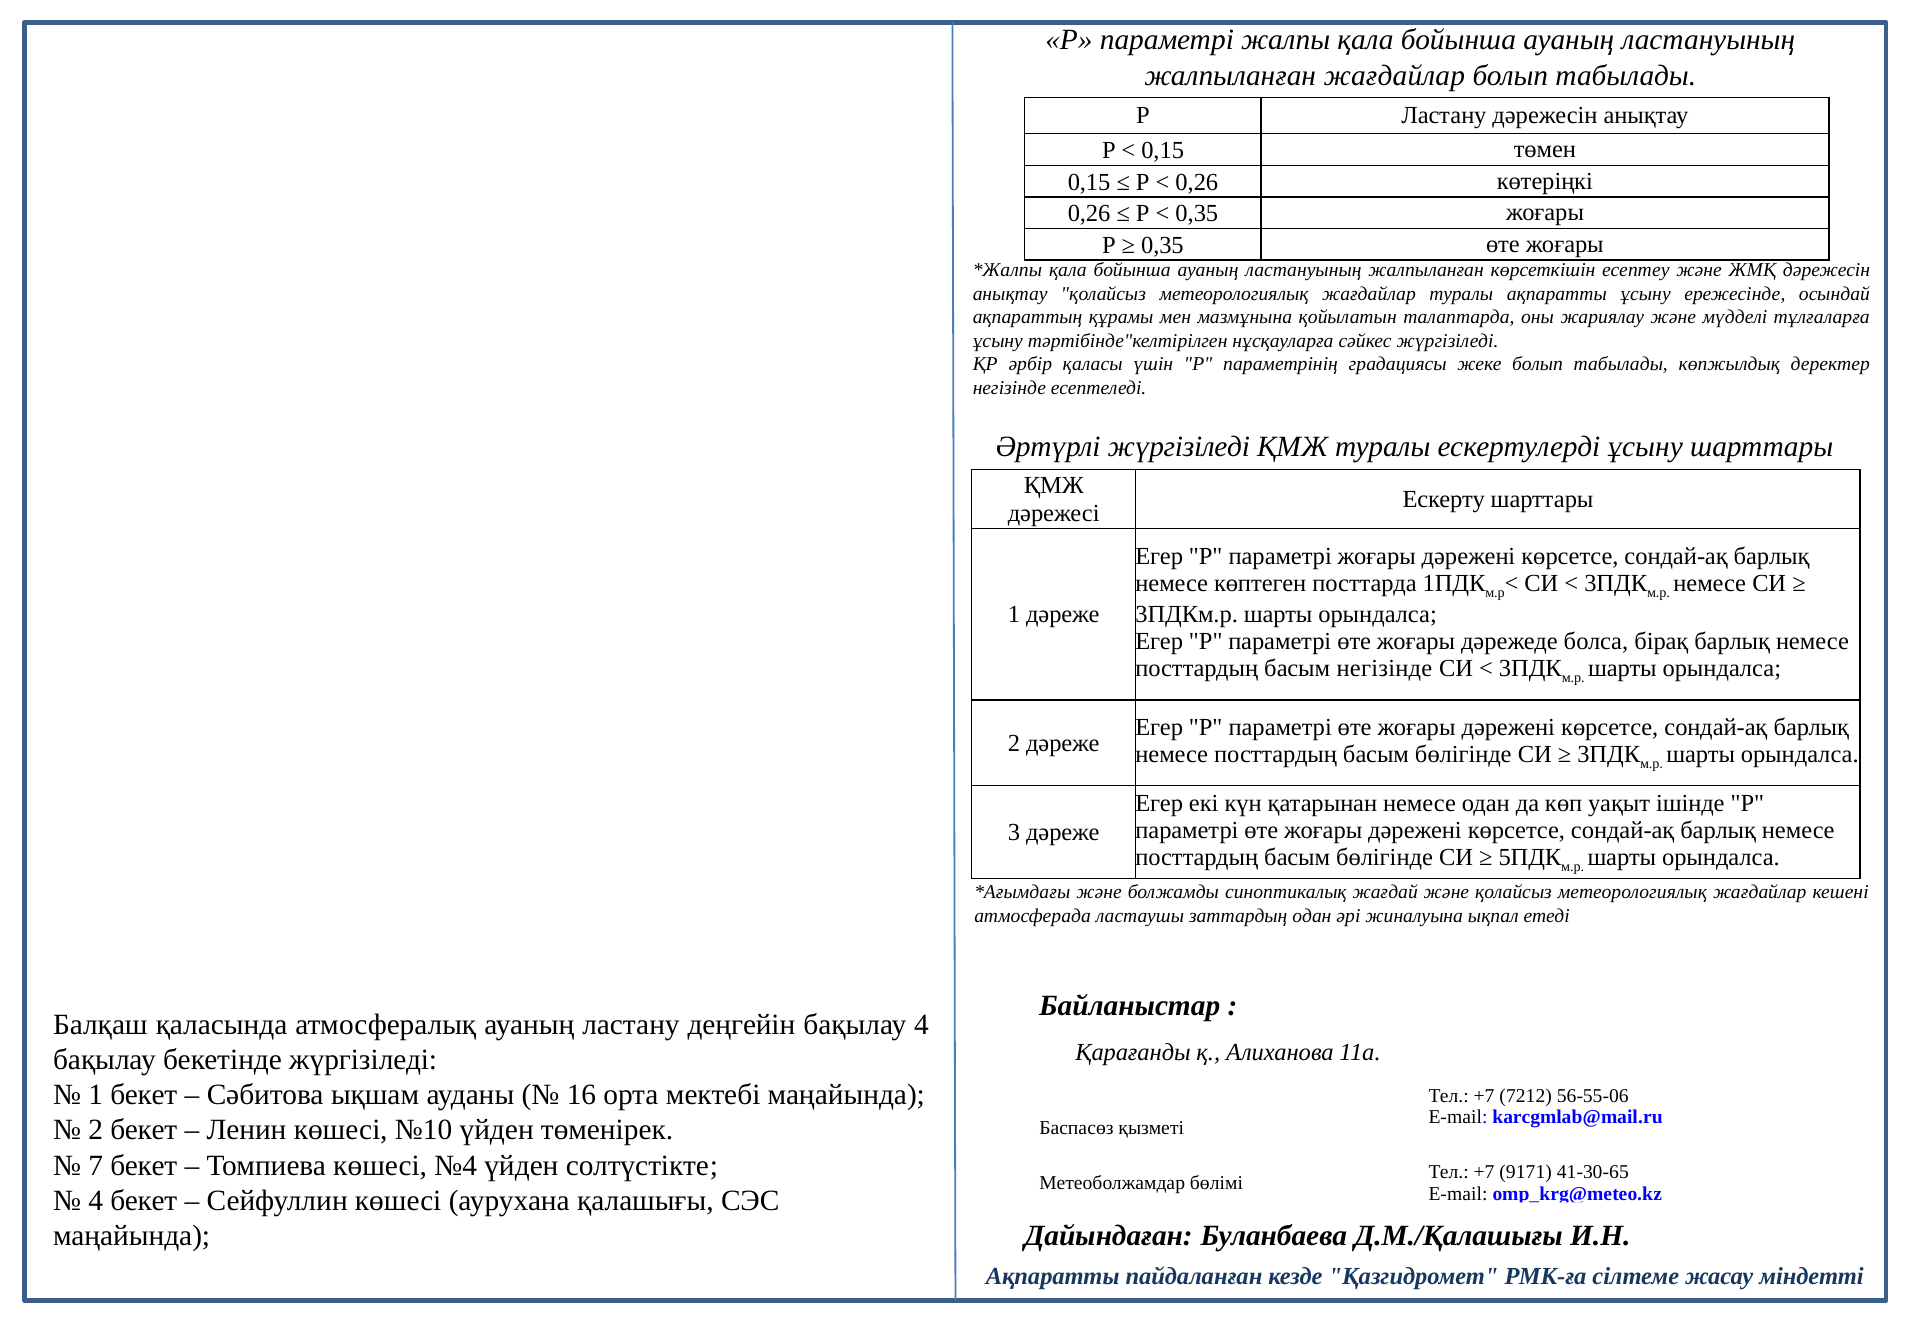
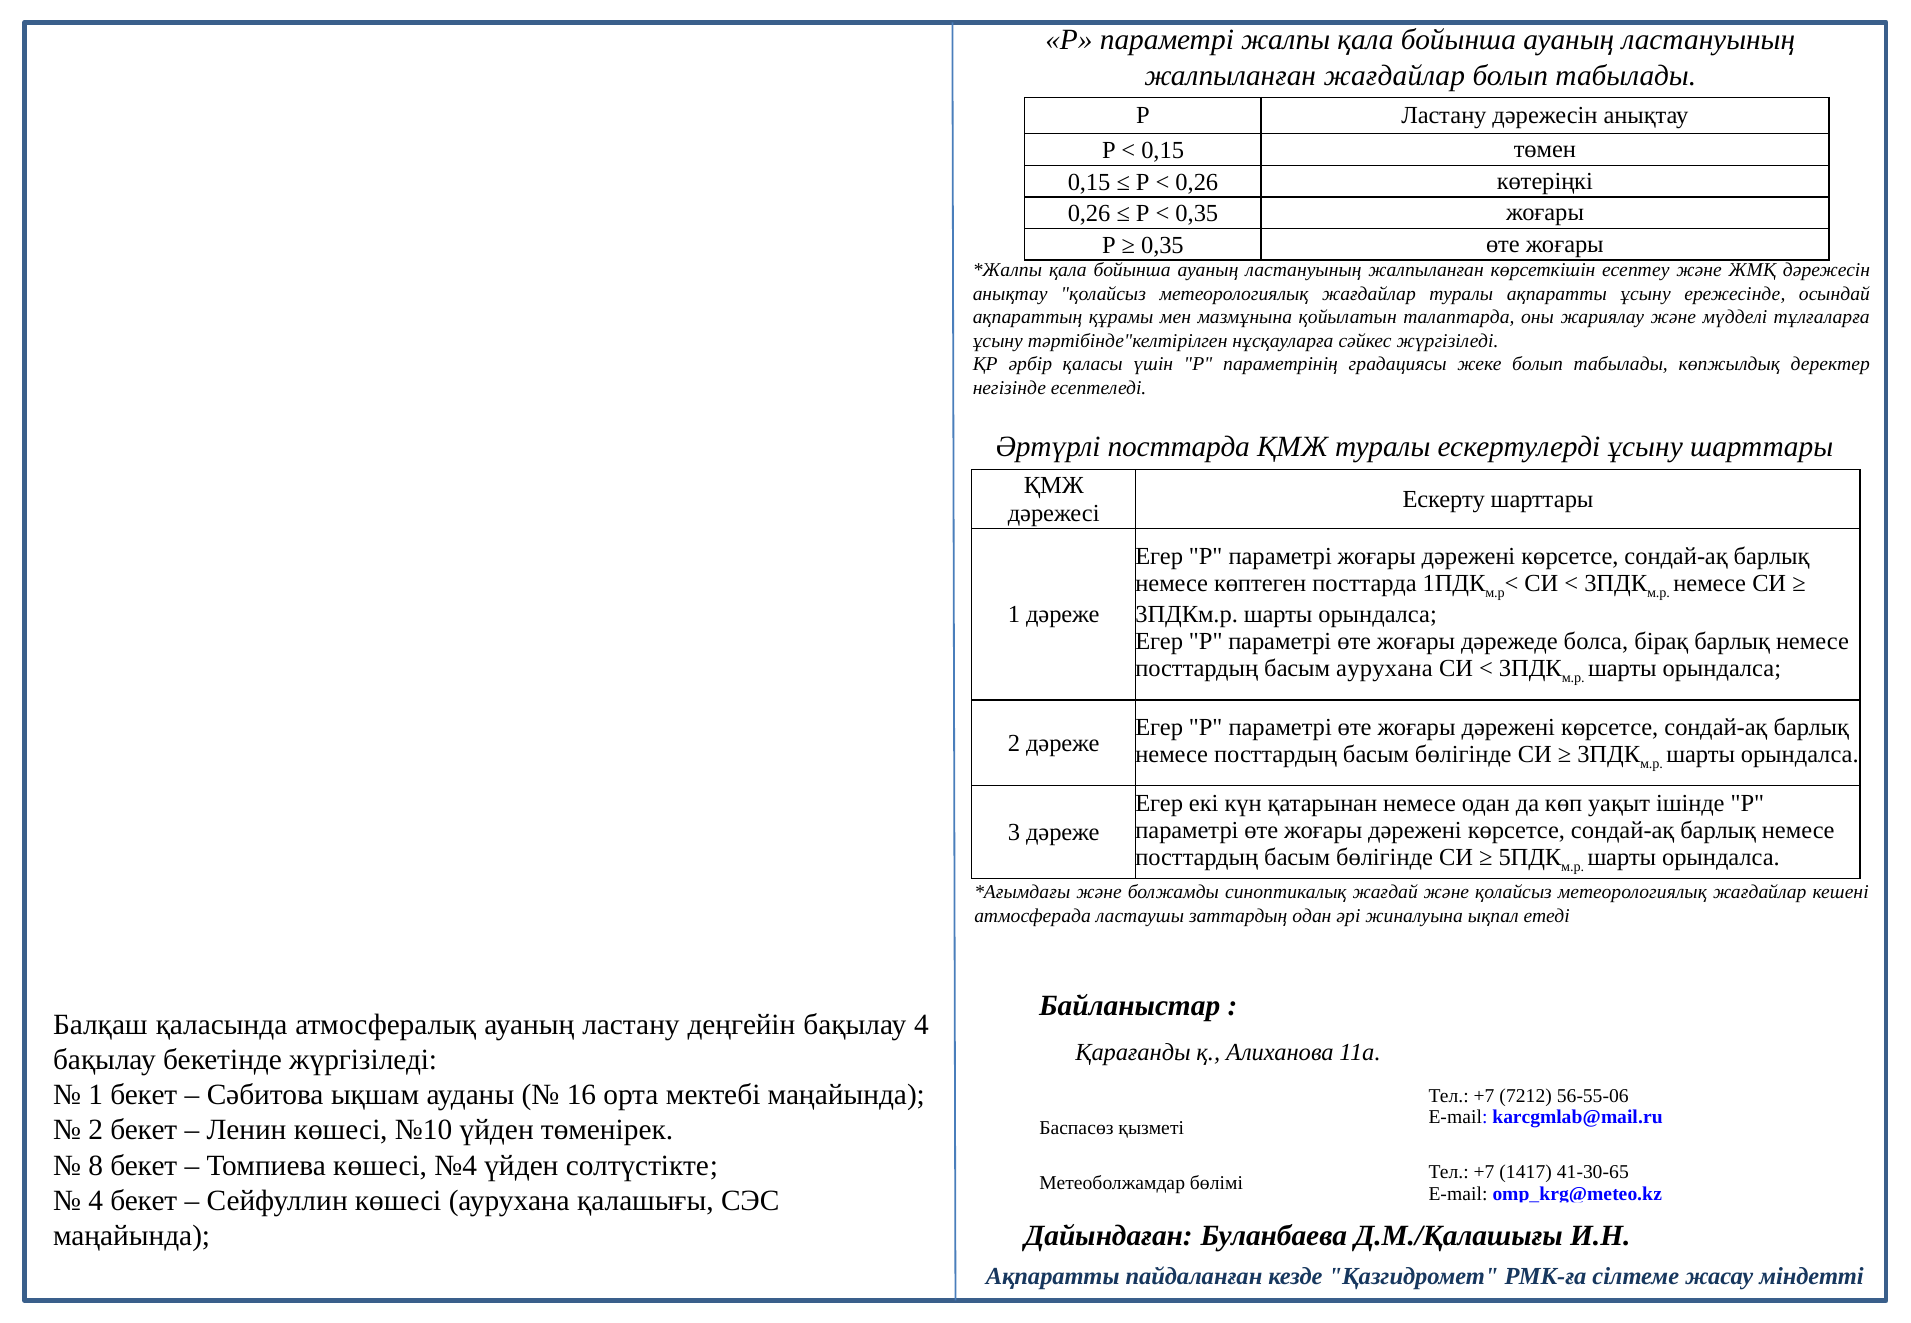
Әртүрлі жүргізіледі: жүргізіледі -> посттарда
басым негізінде: негізінде -> аурухана
7: 7 -> 8
9171: 9171 -> 1417
